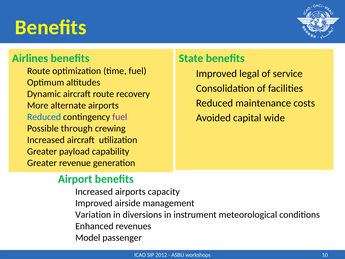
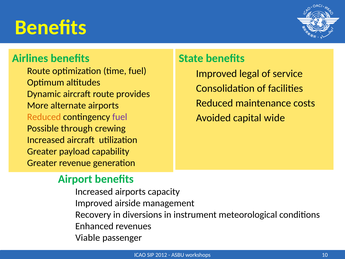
recovery: recovery -> provides
Reduced at (44, 117) colour: blue -> orange
Variation: Variation -> Recovery
Model: Model -> Viable
